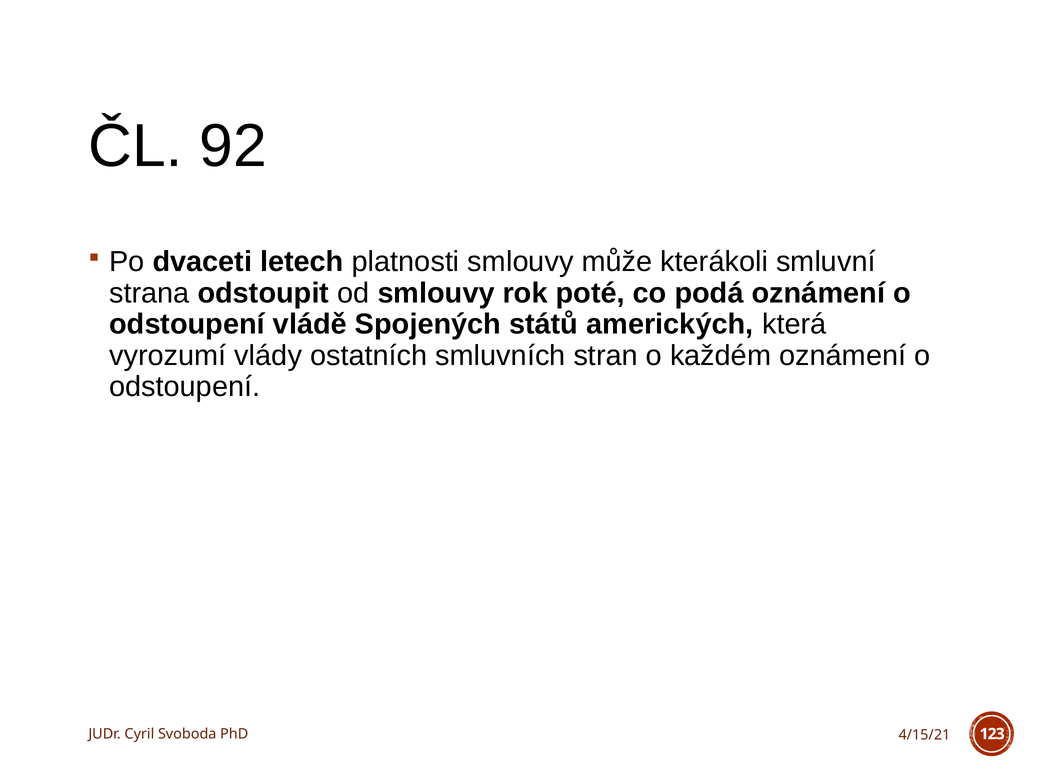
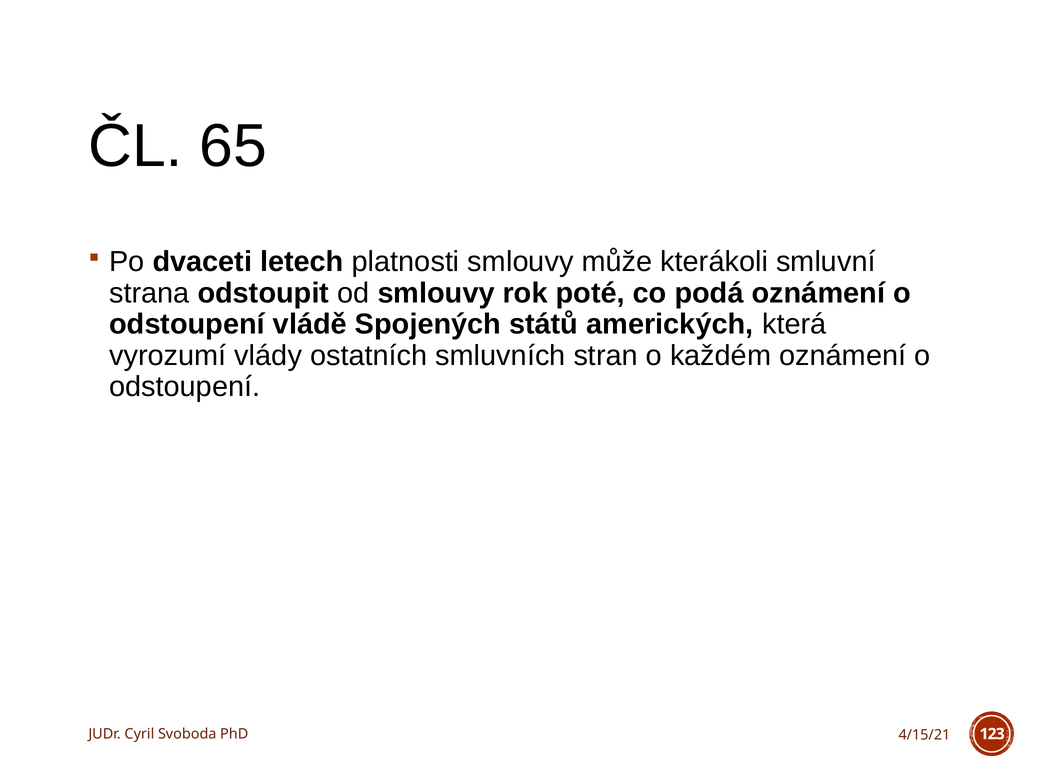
92: 92 -> 65
